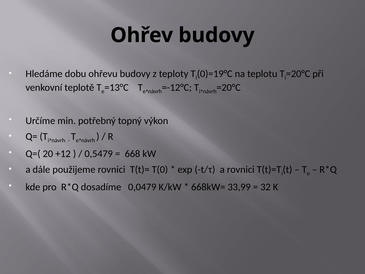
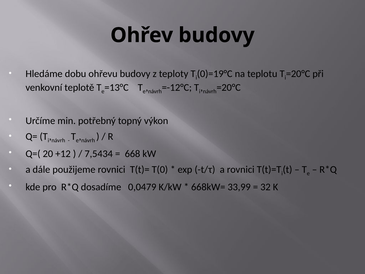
0,5479: 0,5479 -> 7,5434
